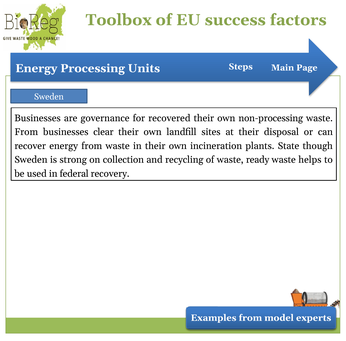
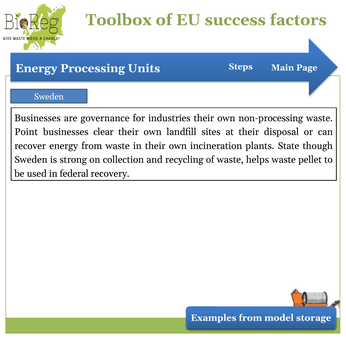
recovered: recovered -> industries
From at (26, 132): From -> Point
ready: ready -> helps
helps: helps -> pellet
experts: experts -> storage
